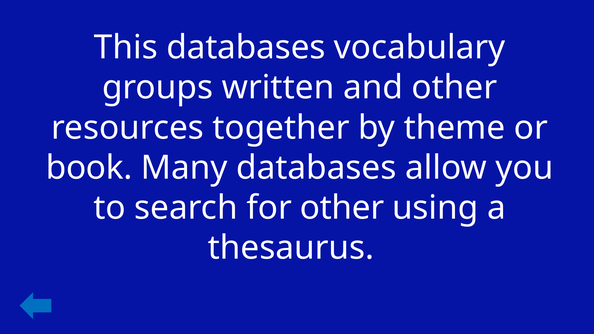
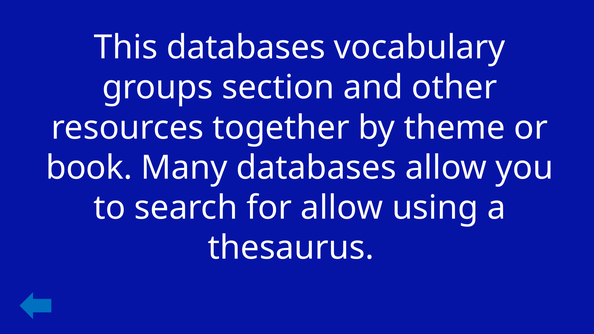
written: written -> section
for other: other -> allow
